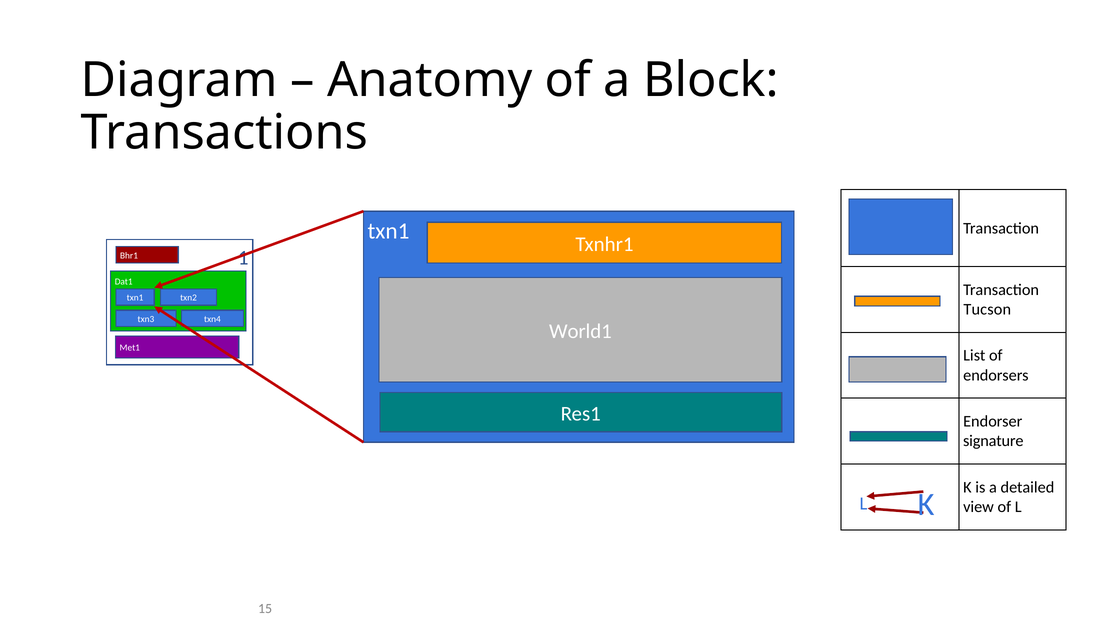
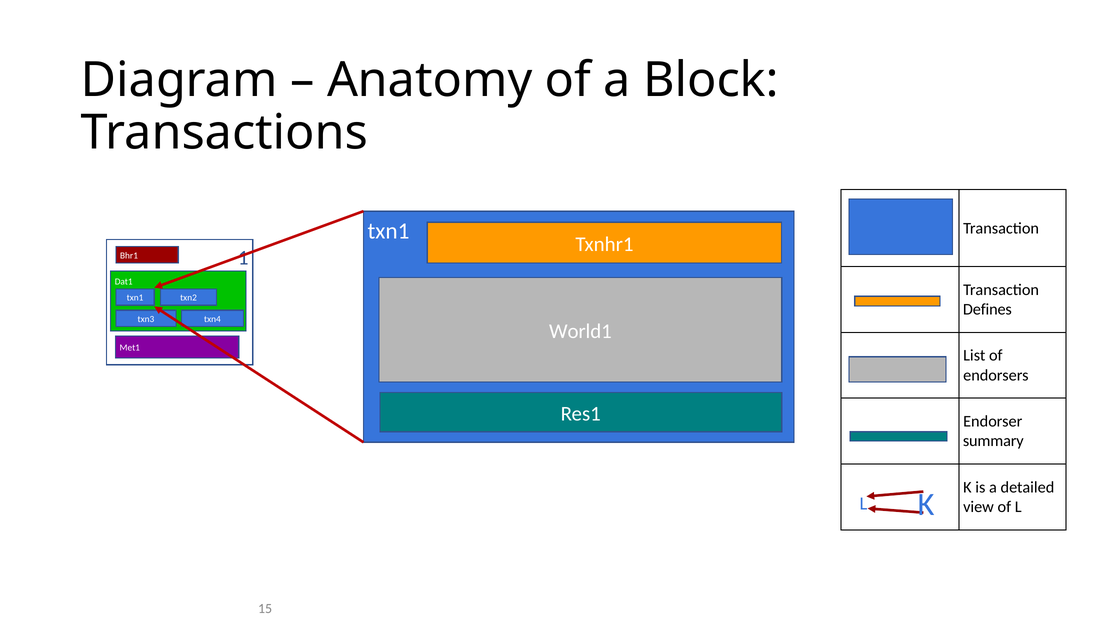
Tucson: Tucson -> Defines
signature: signature -> summary
